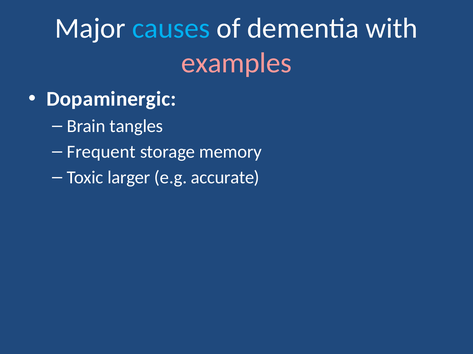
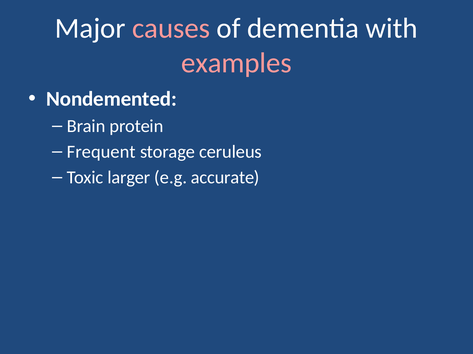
causes colour: light blue -> pink
Dopaminergic: Dopaminergic -> Nondemented
tangles: tangles -> protein
memory: memory -> ceruleus
